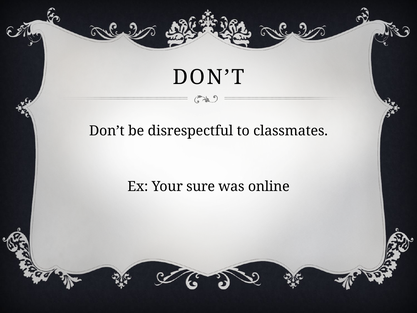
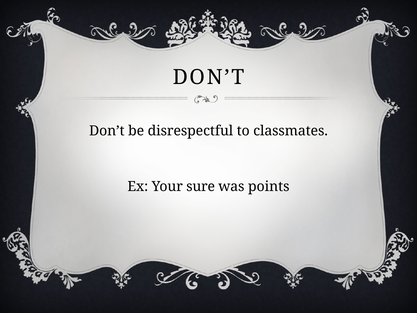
online: online -> points
